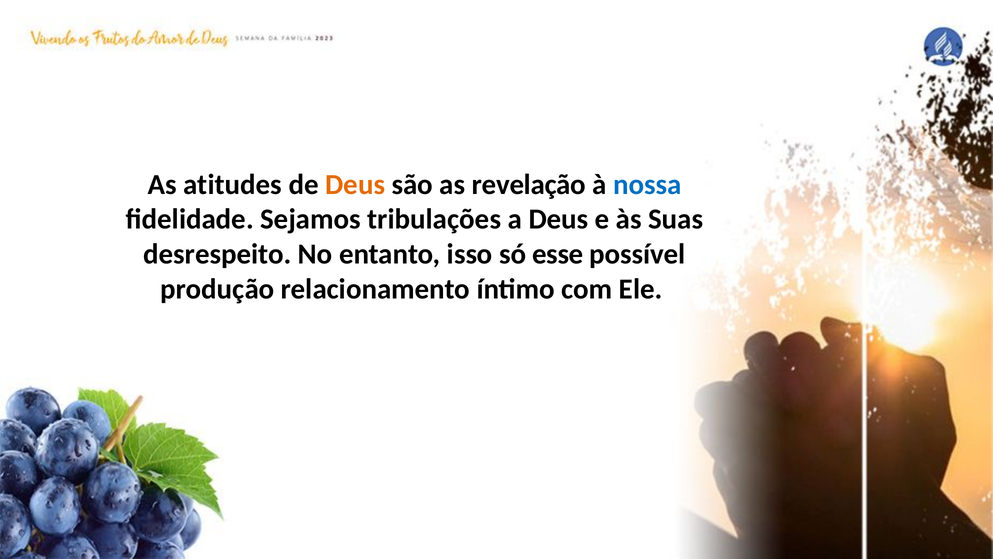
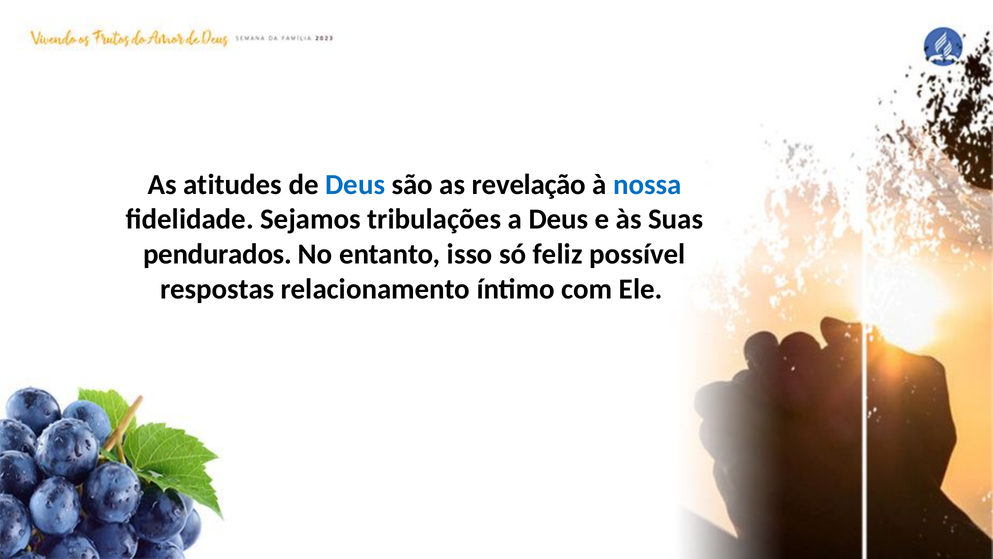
Deus at (355, 184) colour: orange -> blue
desrespeito: desrespeito -> pendurados
esse: esse -> feliz
produção: produção -> respostas
